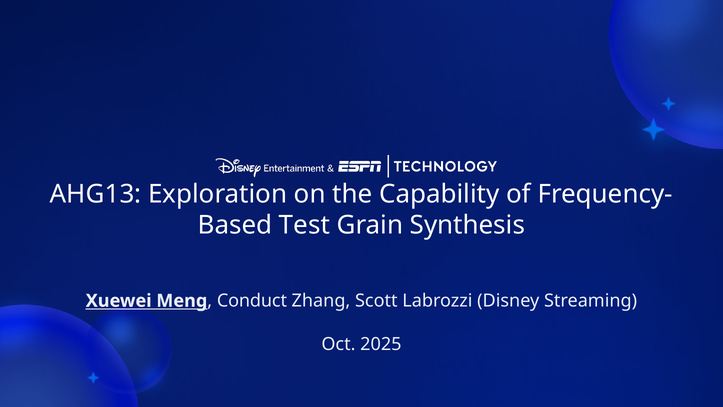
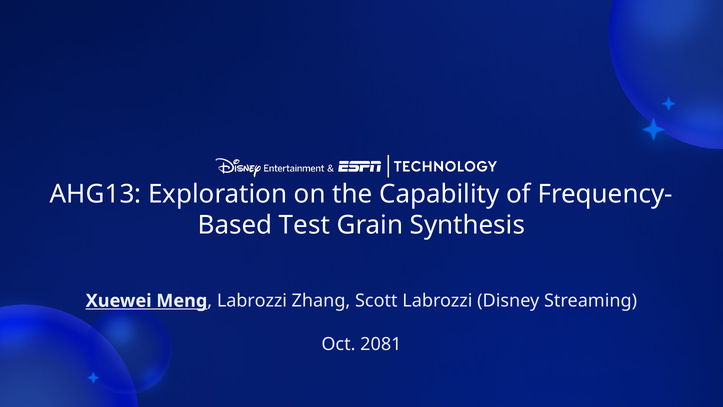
Conduct at (252, 301): Conduct -> Labrozzi
2025: 2025 -> 2081
